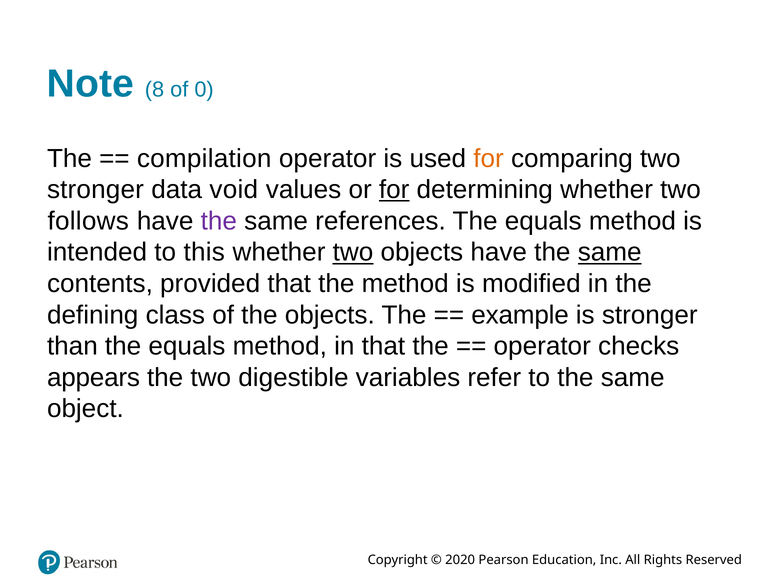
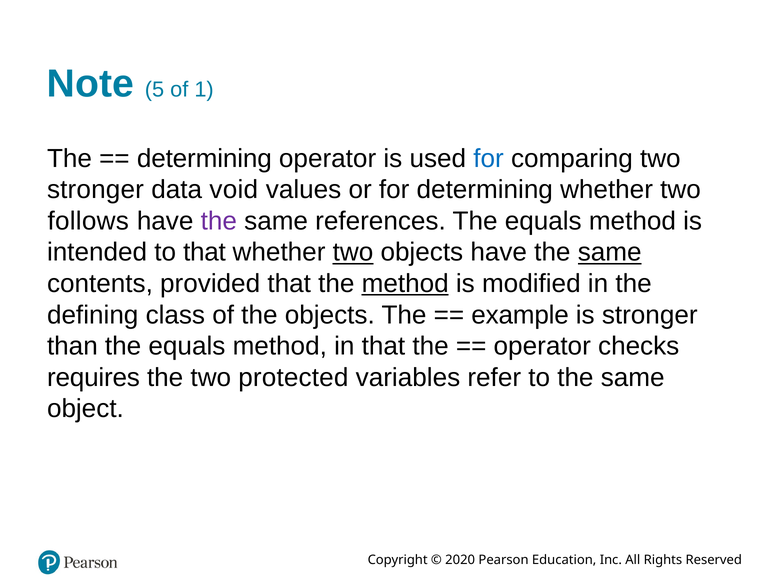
8: 8 -> 5
0: 0 -> 1
compilation at (204, 158): compilation -> determining
for at (489, 158) colour: orange -> blue
for at (394, 190) underline: present -> none
to this: this -> that
method at (405, 284) underline: none -> present
appears: appears -> requires
digestible: digestible -> protected
